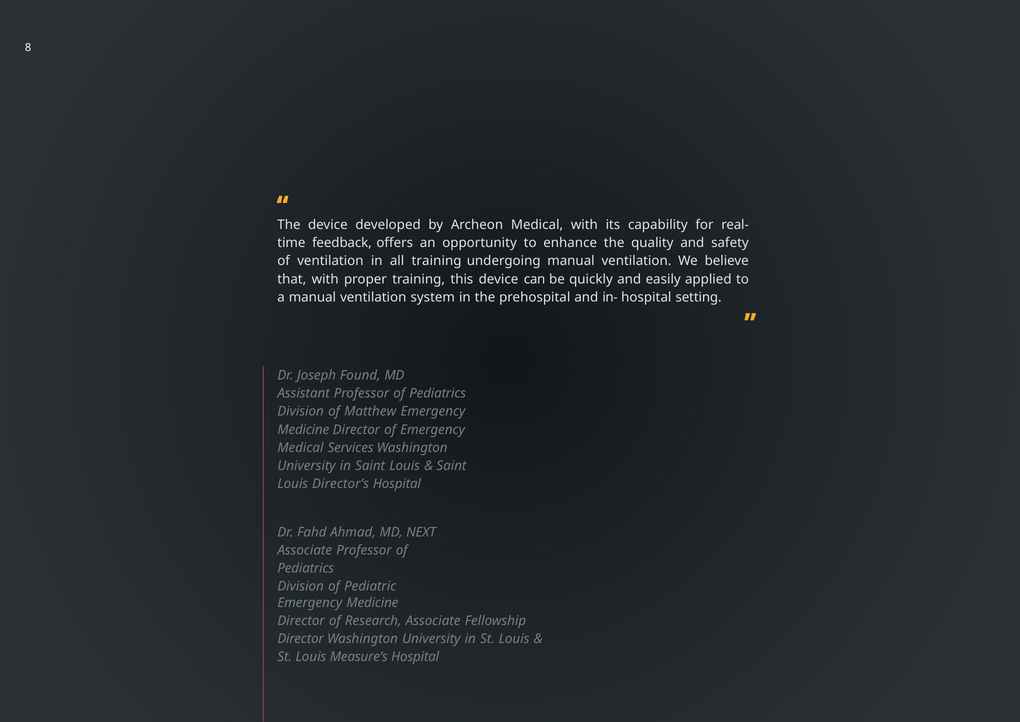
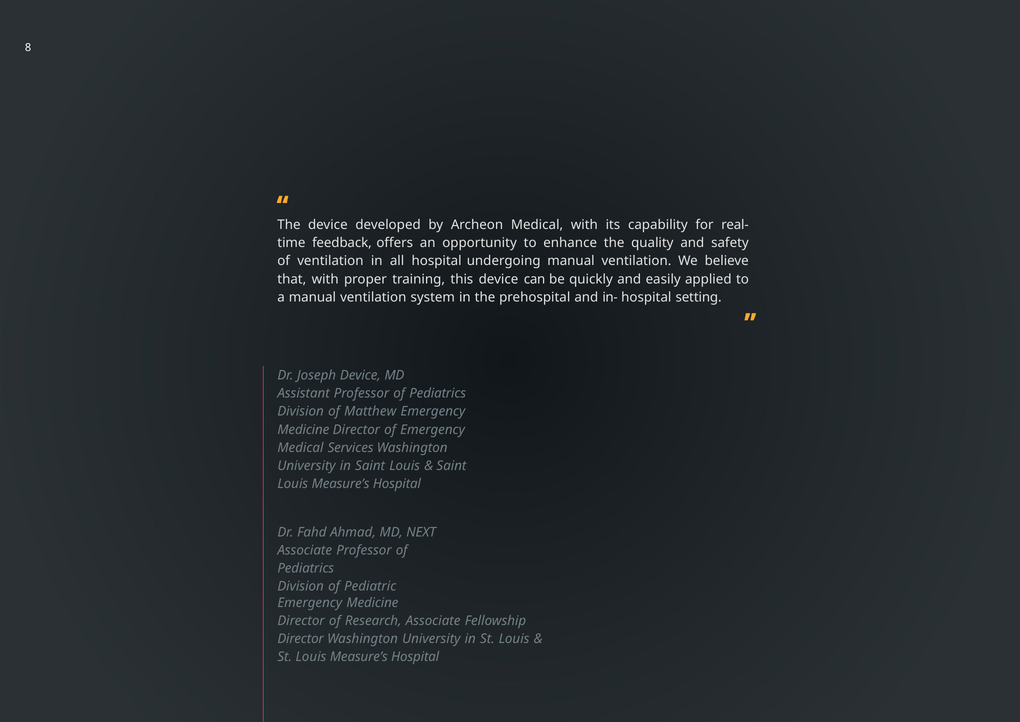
all training: training -> hospital
Joseph Found: Found -> Device
Director’s at (340, 483): Director’s -> Measure’s
